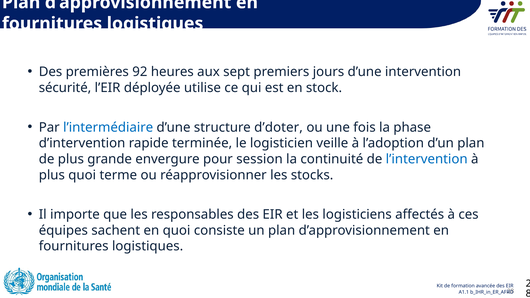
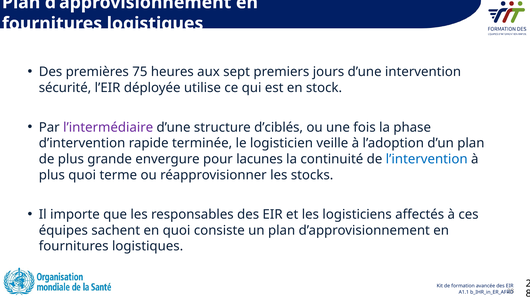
92: 92 -> 75
l’intermédiaire colour: blue -> purple
d’doter: d’doter -> d’ciblés
session: session -> lacunes
